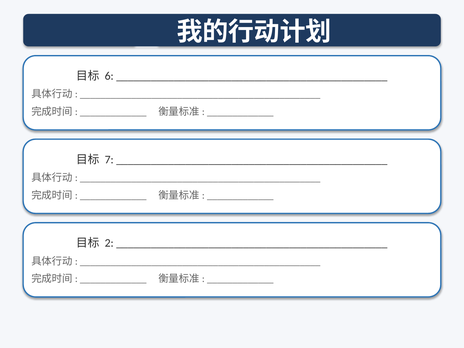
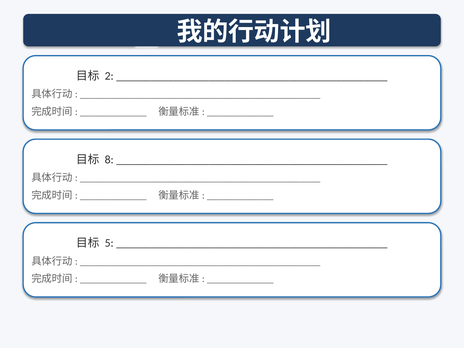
6: 6 -> 2
7: 7 -> 8
2: 2 -> 5
